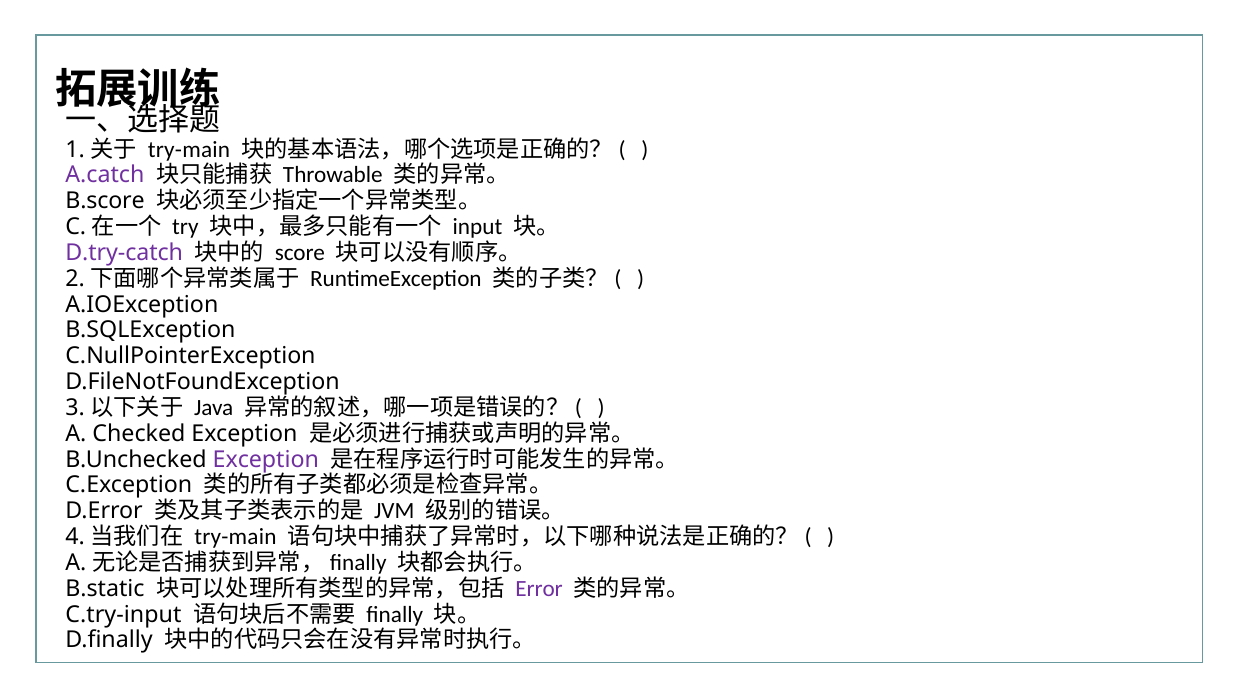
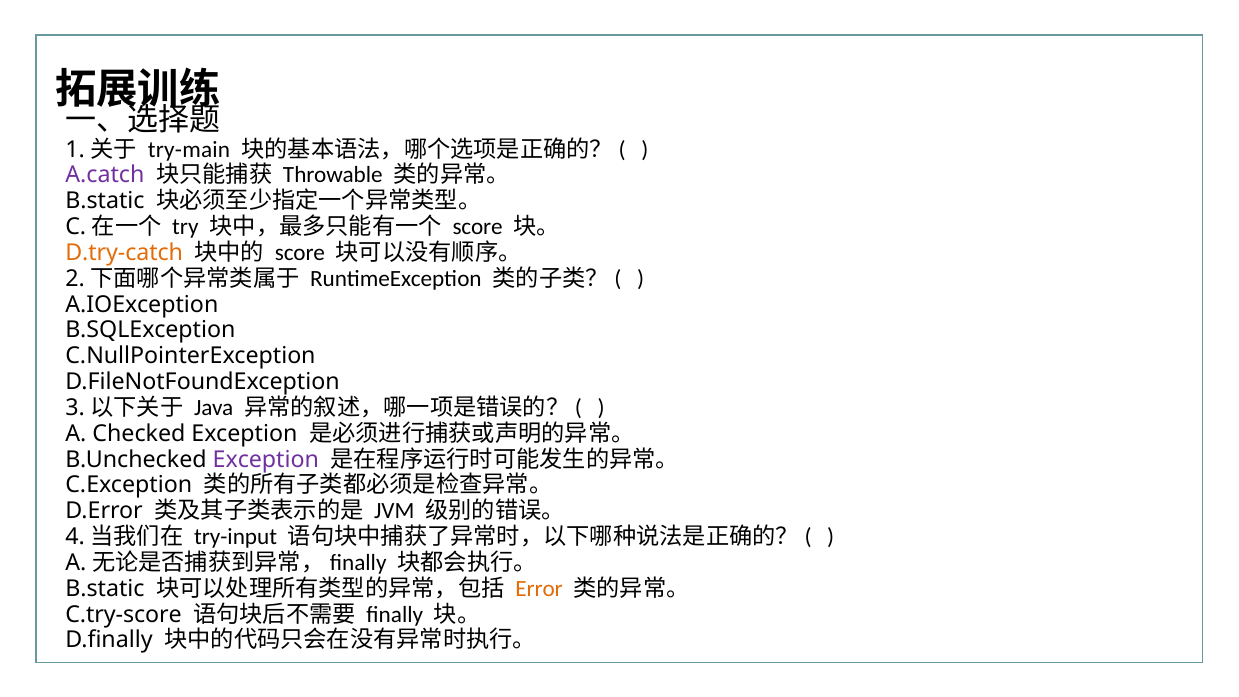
B.score at (105, 201): B.score -> B.static
input at (478, 227): input -> score
D.try-catch colour: purple -> orange
try-main at (235, 537): try-main -> try-input
Error colour: purple -> orange
C.try-input: C.try-input -> C.try-score
